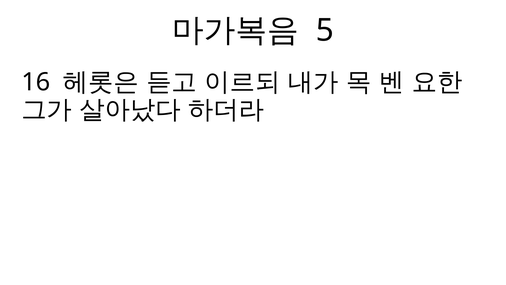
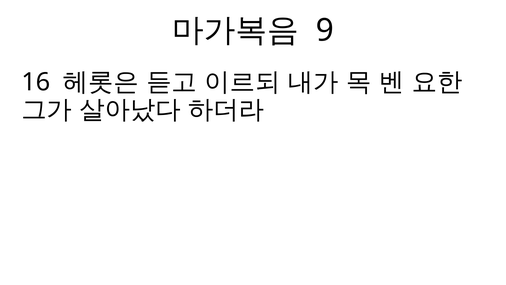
5: 5 -> 9
